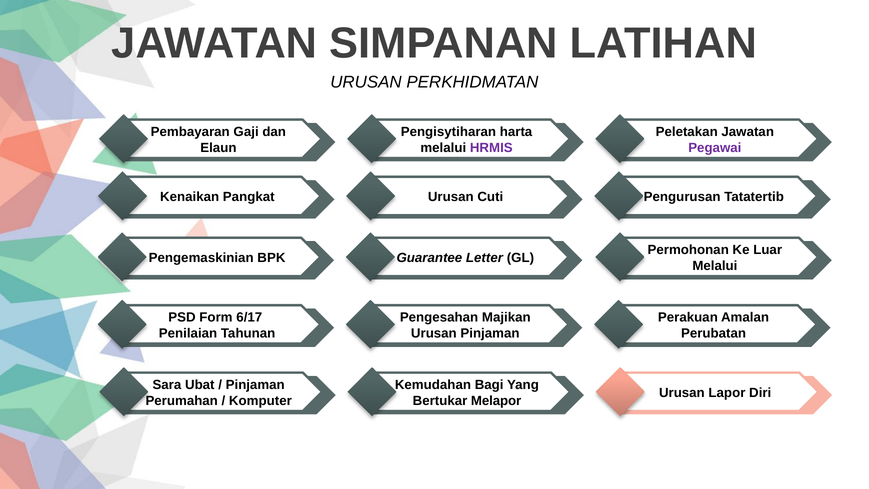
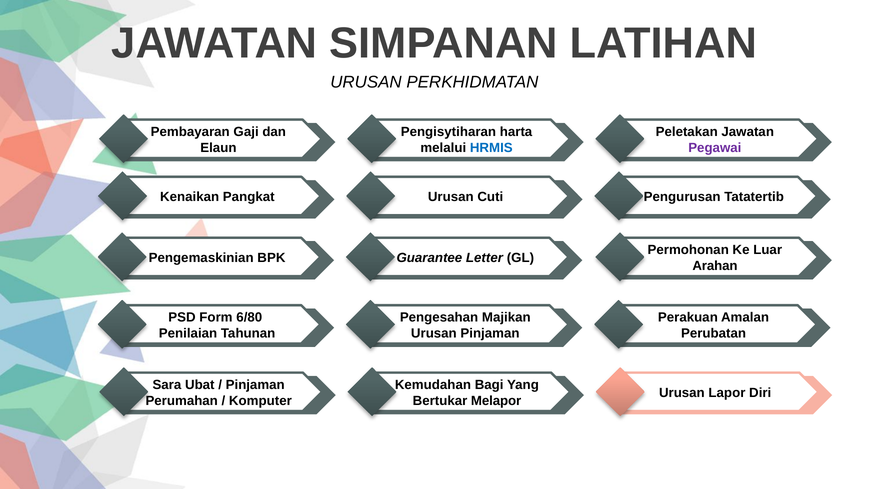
HRMIS colour: purple -> blue
Melalui at (715, 266): Melalui -> Arahan
6/17: 6/17 -> 6/80
